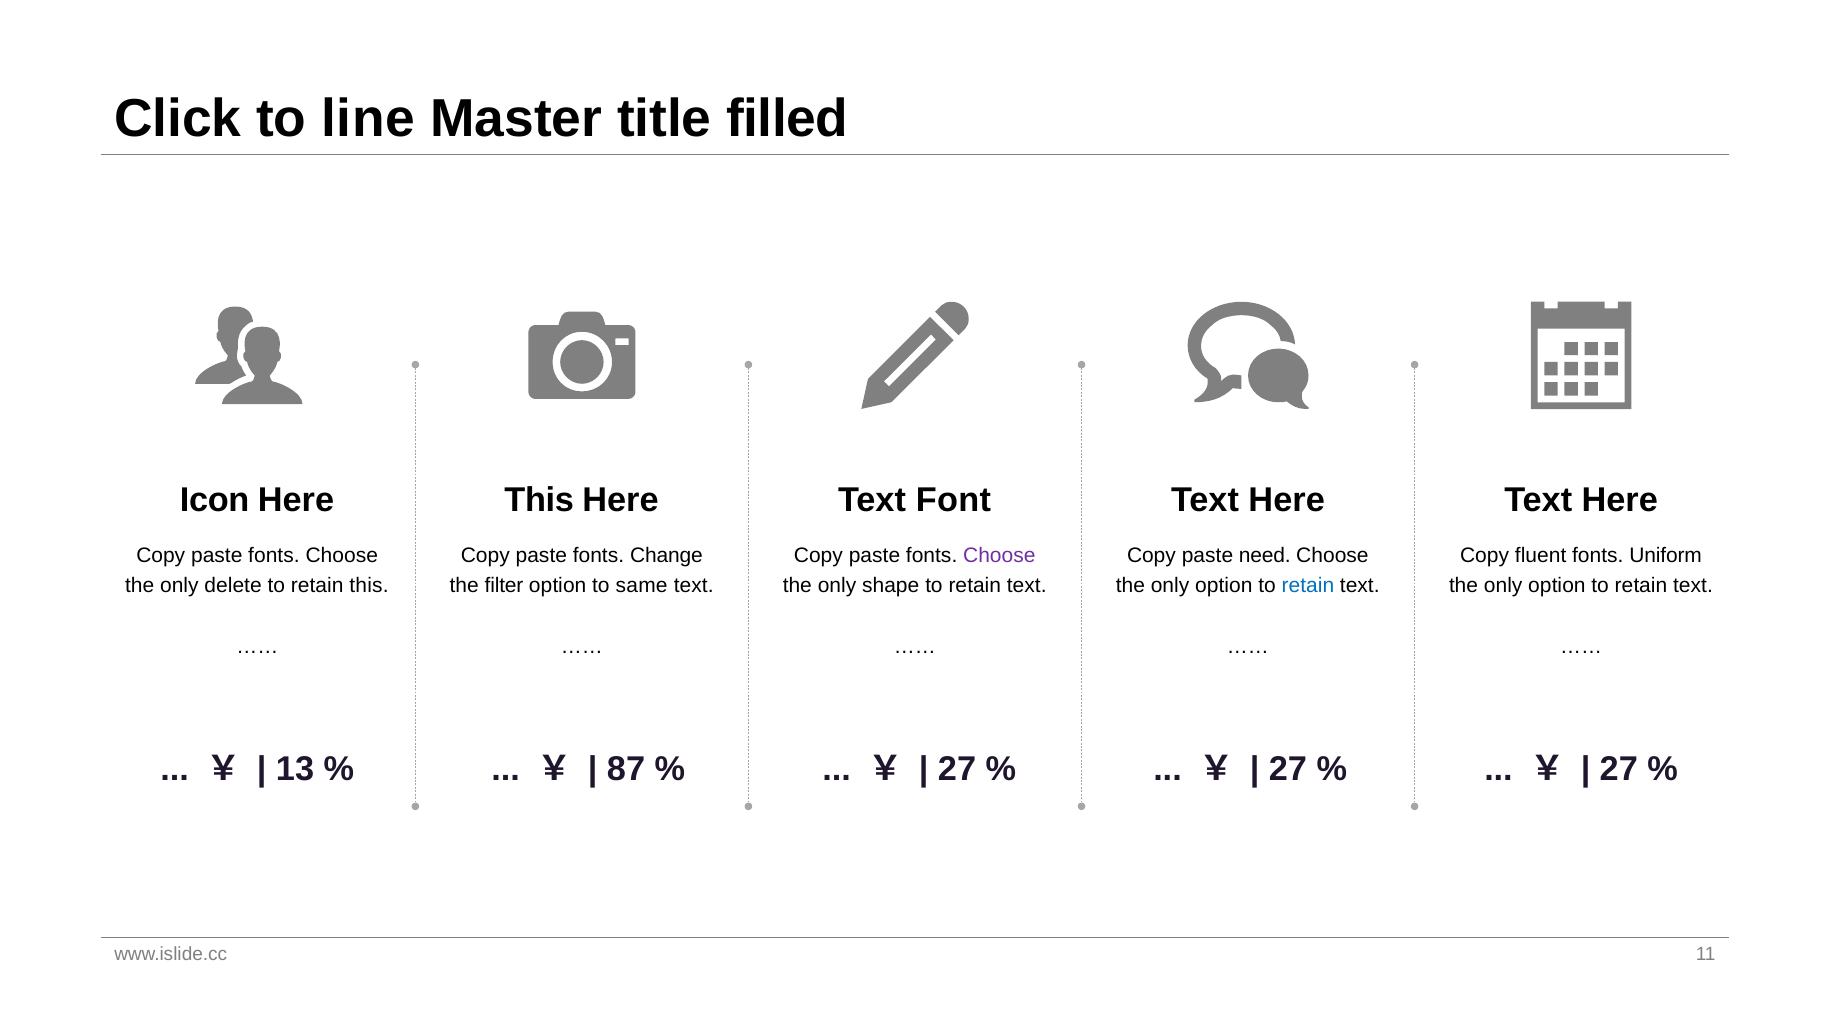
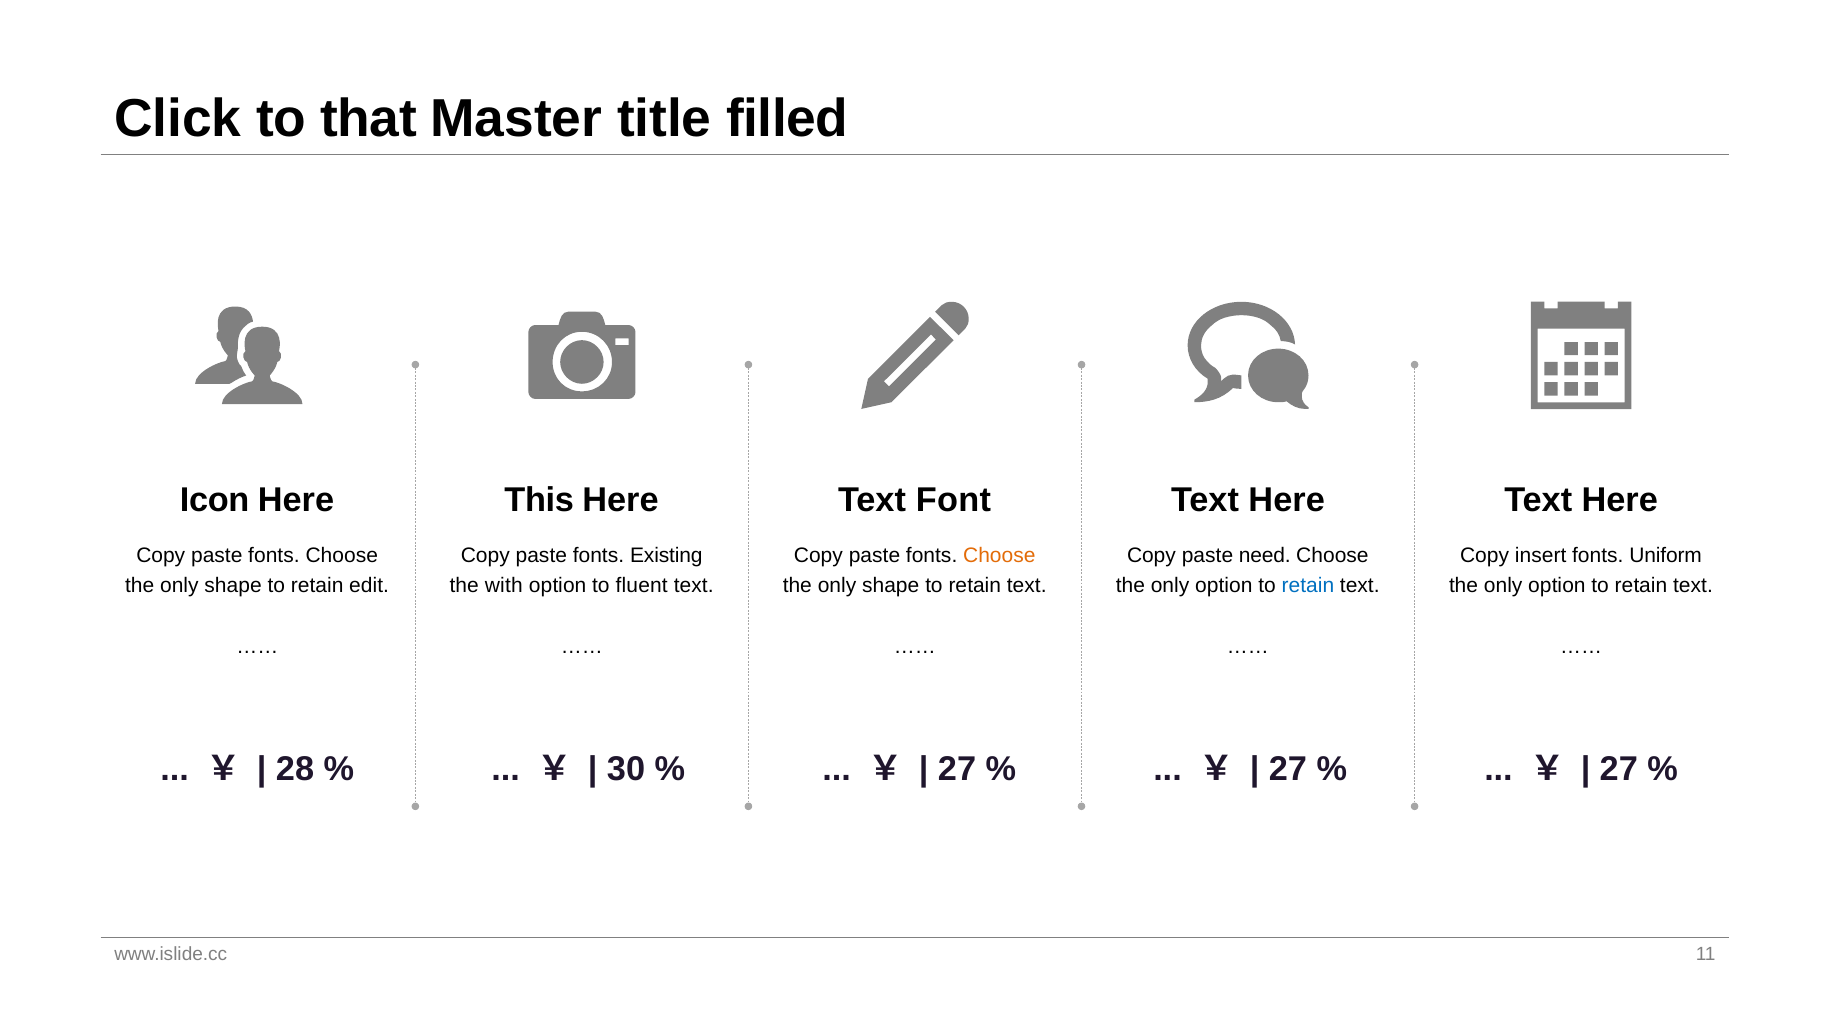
line: line -> that
Change: Change -> Existing
Choose at (999, 555) colour: purple -> orange
fluent: fluent -> insert
delete at (233, 586): delete -> shape
retain this: this -> edit
filter: filter -> with
same: same -> fluent
13: 13 -> 28
87: 87 -> 30
